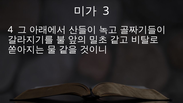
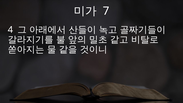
3: 3 -> 7
